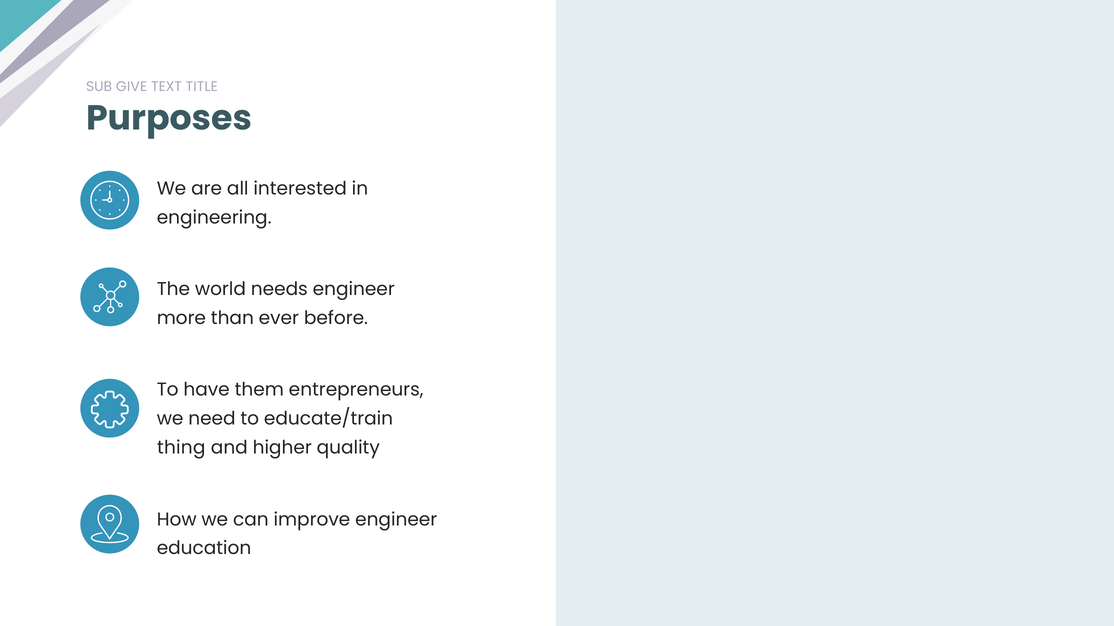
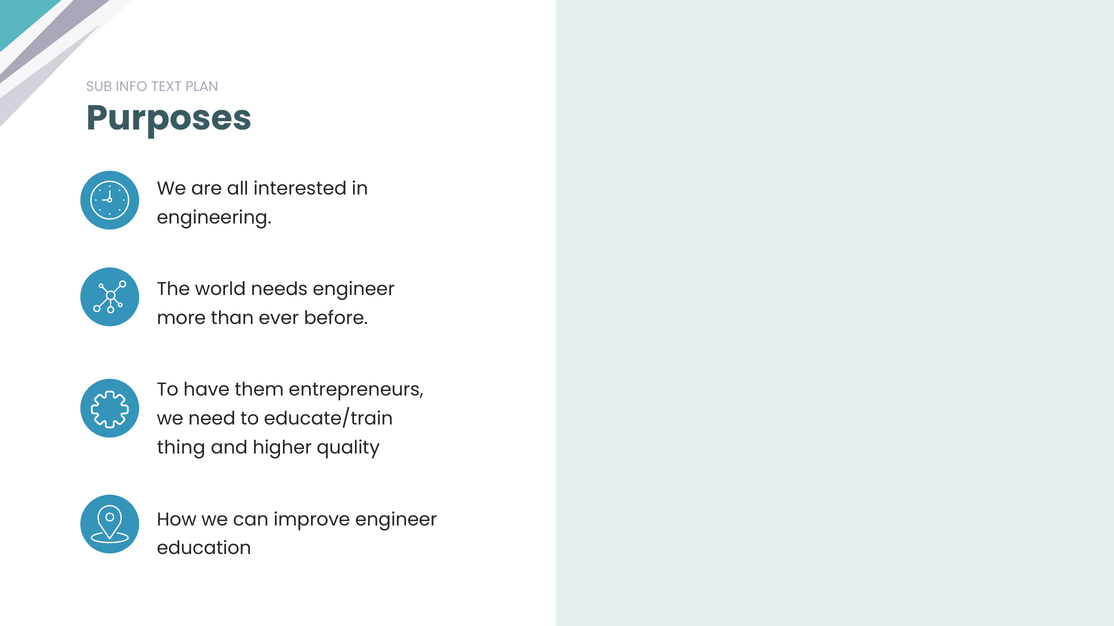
GIVE: GIVE -> INFO
TITLE: TITLE -> PLAN
